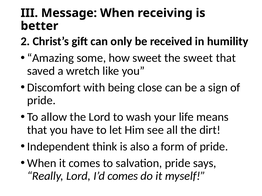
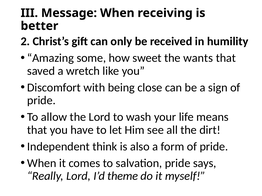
the sweet: sweet -> wants
I’d comes: comes -> theme
